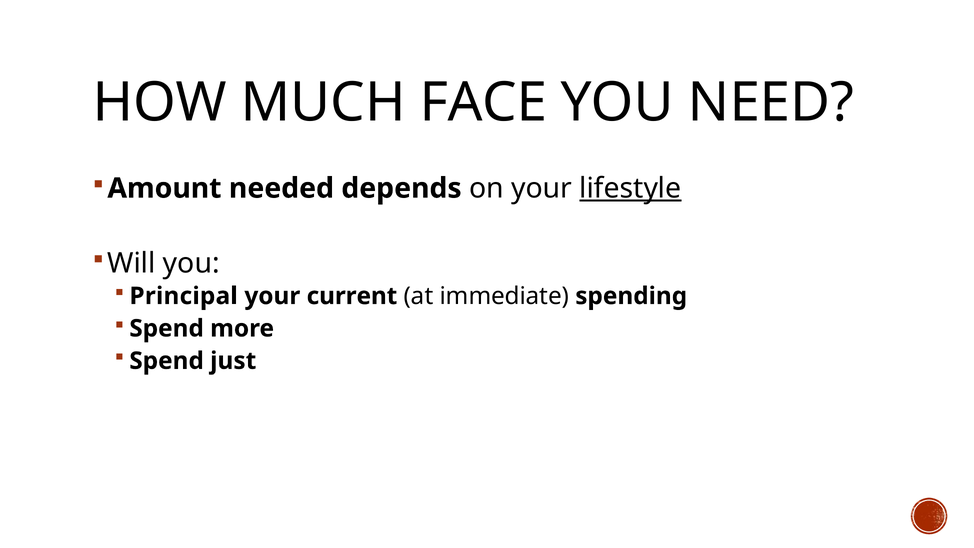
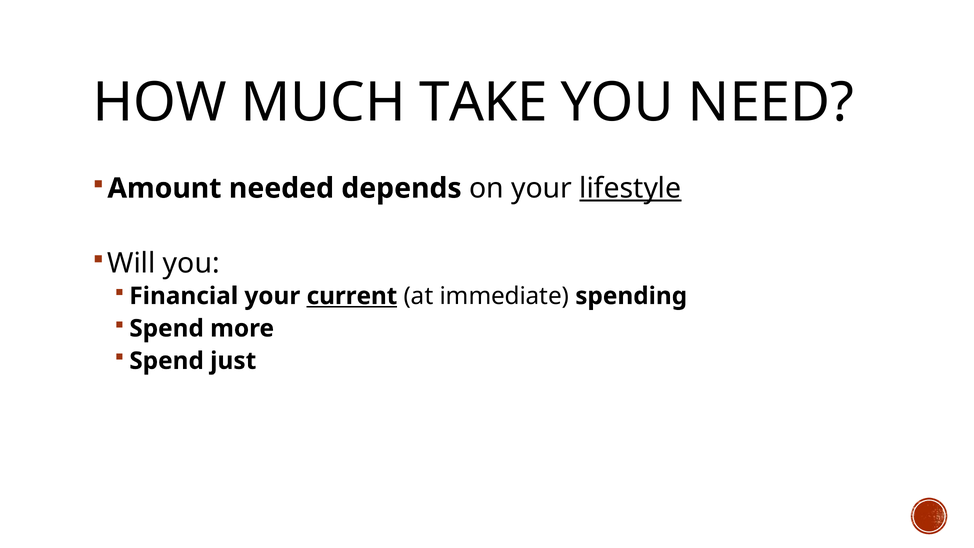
FACE: FACE -> TAKE
Principal: Principal -> Financial
current underline: none -> present
